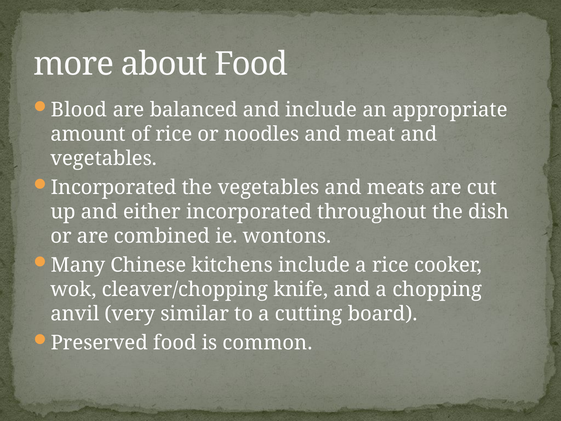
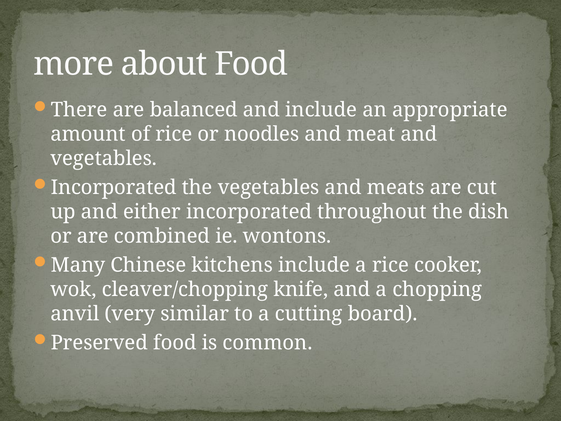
Blood: Blood -> There
